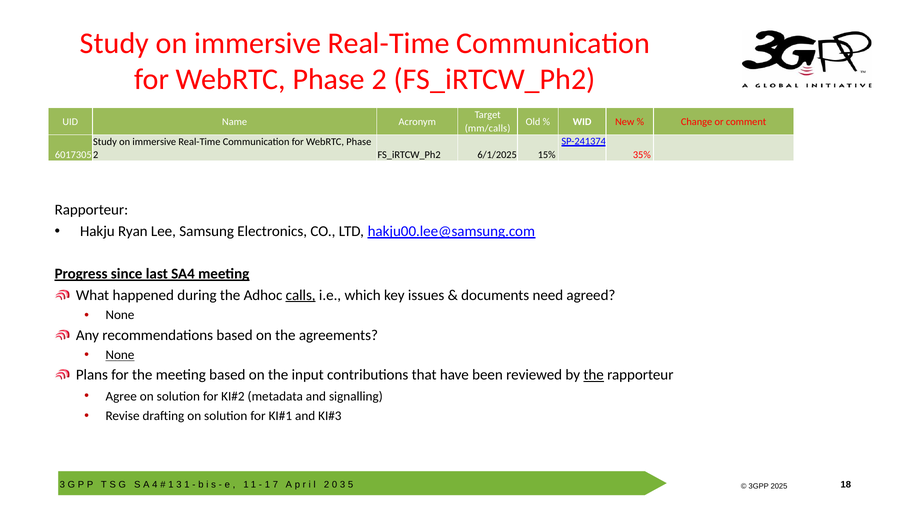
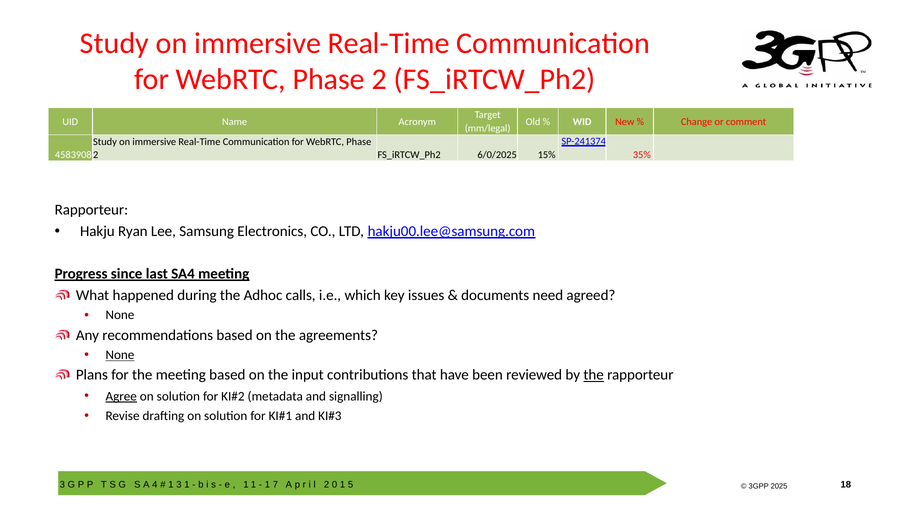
mm/calls: mm/calls -> mm/legal
6017305: 6017305 -> 4583908
6/1/2025: 6/1/2025 -> 6/0/2025
calls underline: present -> none
Agree underline: none -> present
3 at (343, 485): 3 -> 1
